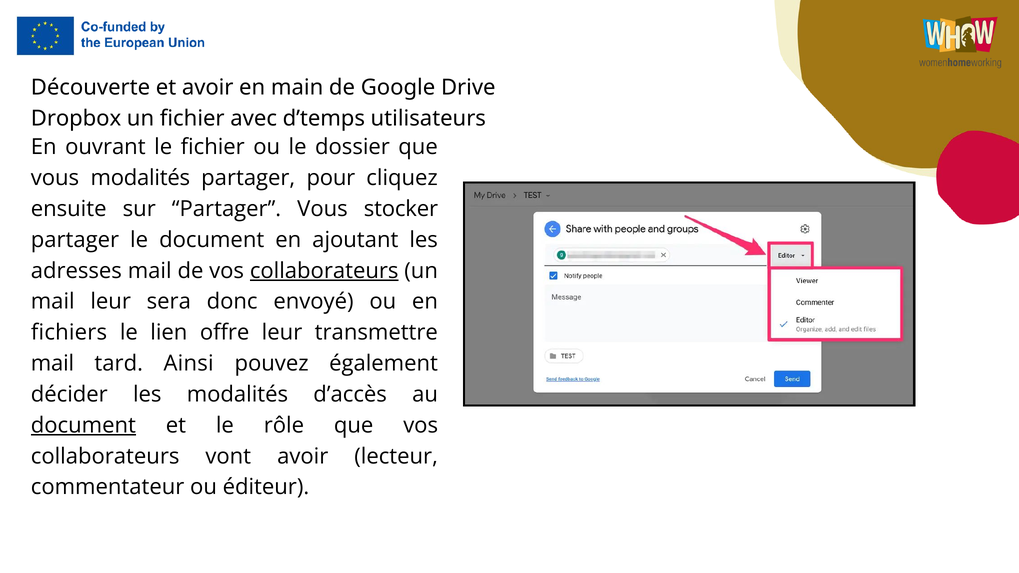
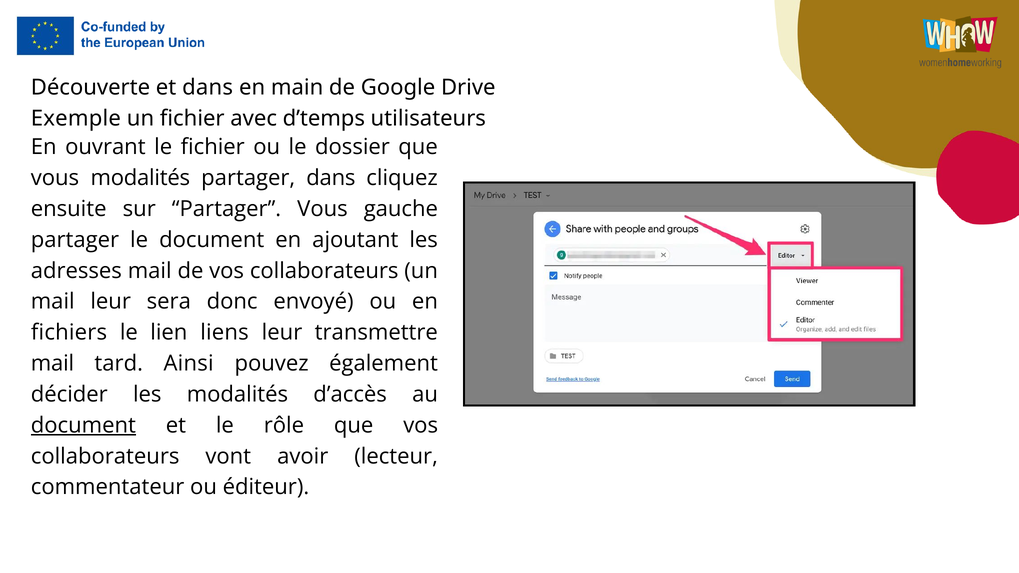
et avoir: avoir -> dans
Dropbox: Dropbox -> Exemple
partager pour: pour -> dans
stocker: stocker -> gauche
collaborateurs at (324, 271) underline: present -> none
offre: offre -> liens
